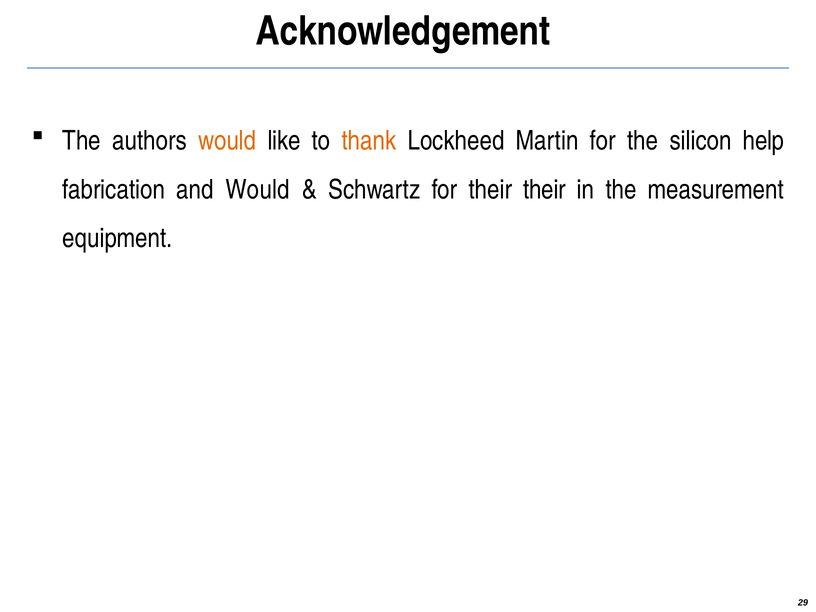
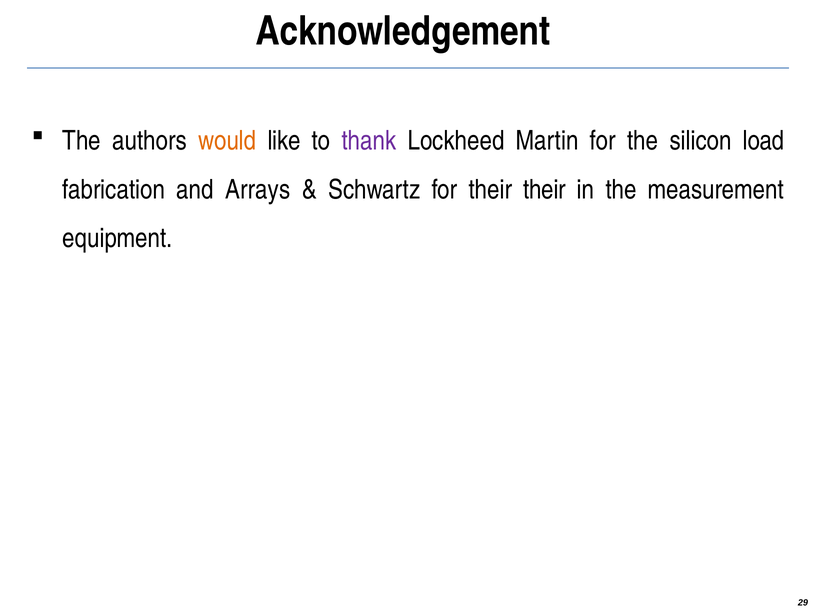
thank colour: orange -> purple
help: help -> load
and Would: Would -> Arrays
